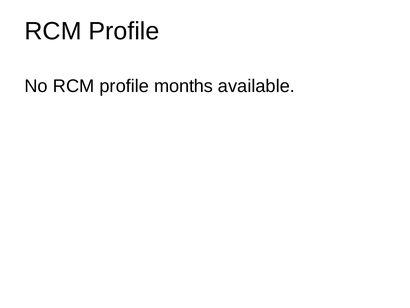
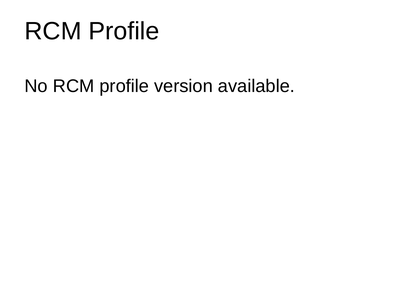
months: months -> version
